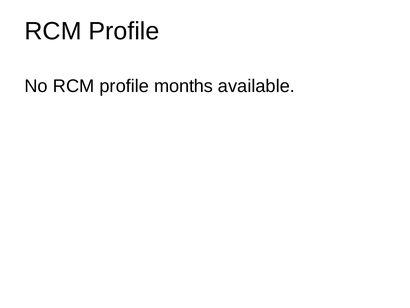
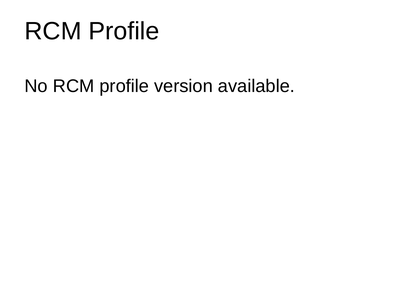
months: months -> version
